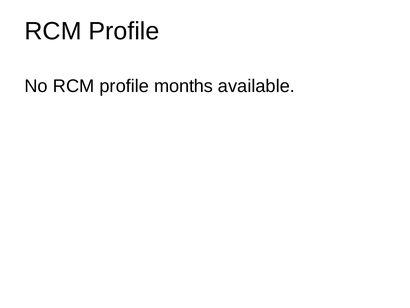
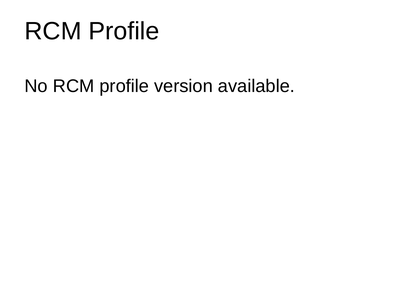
months: months -> version
